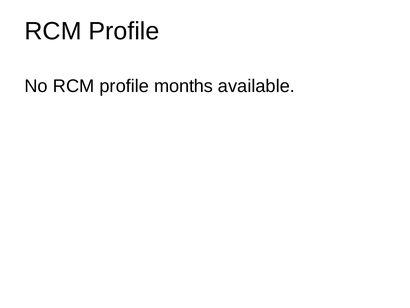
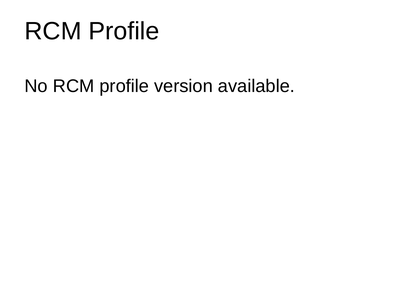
months: months -> version
